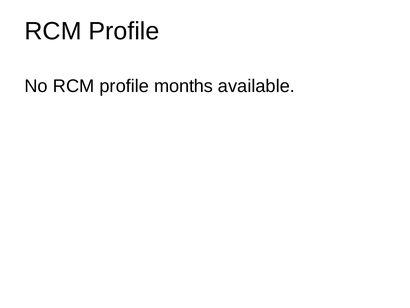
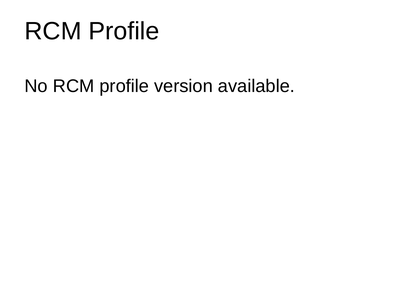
months: months -> version
